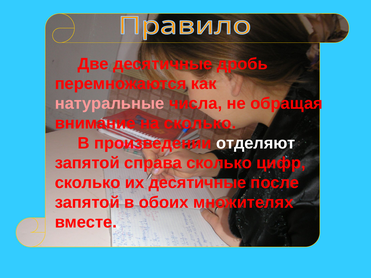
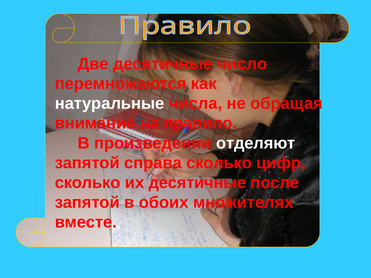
дробь: дробь -> число
натуральные colour: pink -> white
на сколько: сколько -> правило
